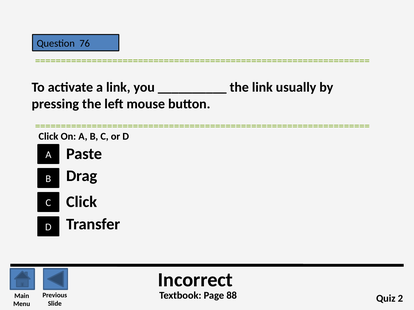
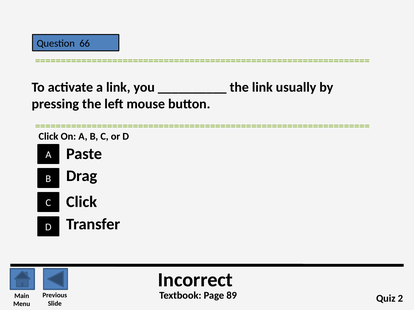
76: 76 -> 66
88: 88 -> 89
